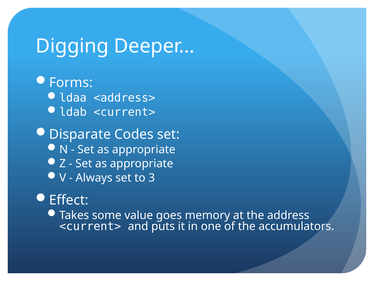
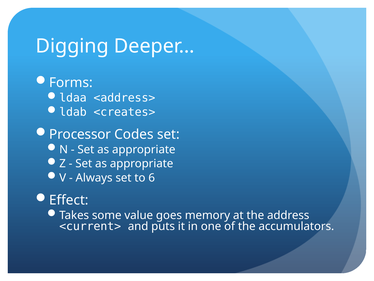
ldab <current>: <current> -> <creates>
Disparate: Disparate -> Processor
3: 3 -> 6
